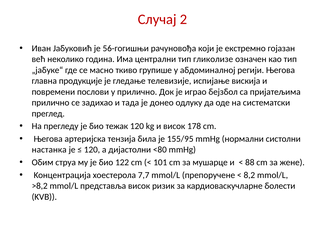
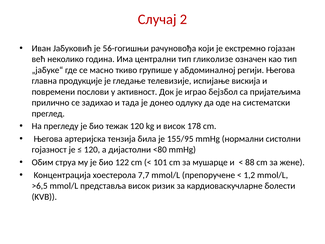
у прилично: прилично -> активност
настанка: настанка -> гојазност
8,2: 8,2 -> 1,2
>8,2: >8,2 -> >6,5
